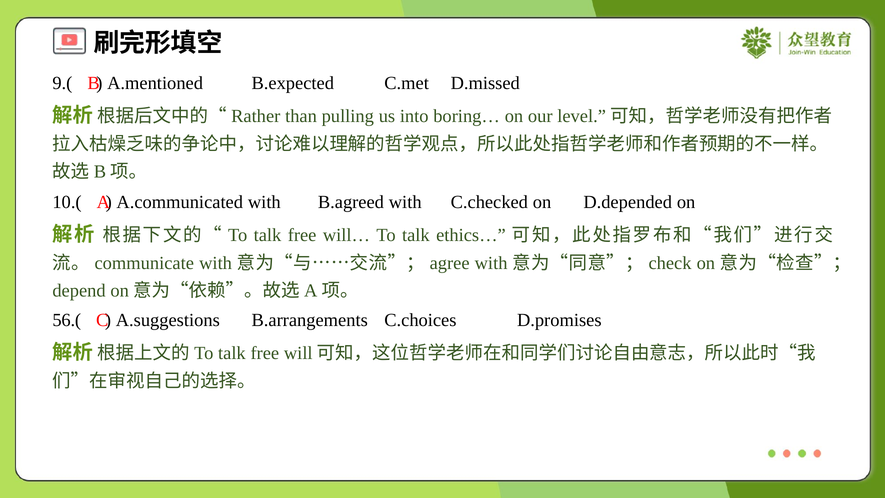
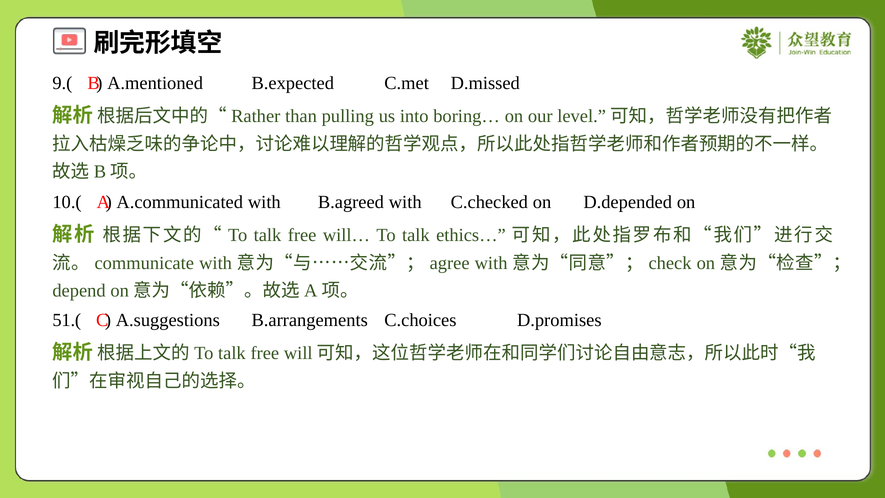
56.(: 56.( -> 51.(
